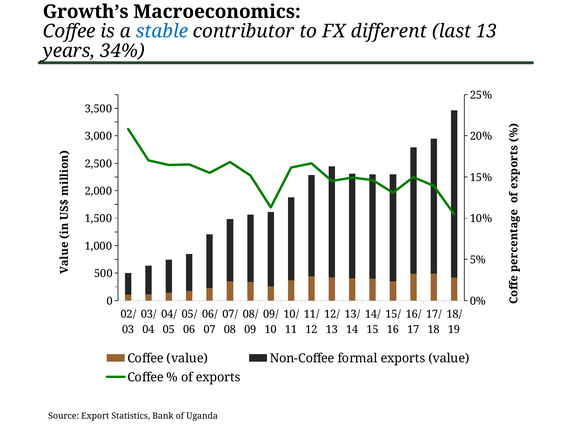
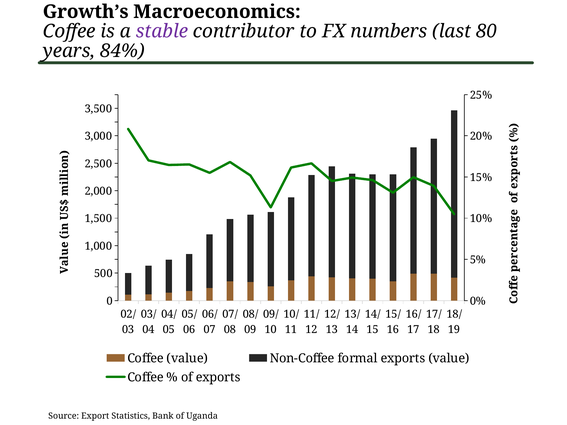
stable colour: blue -> purple
different: different -> numbers
last 13: 13 -> 80
34%: 34% -> 84%
